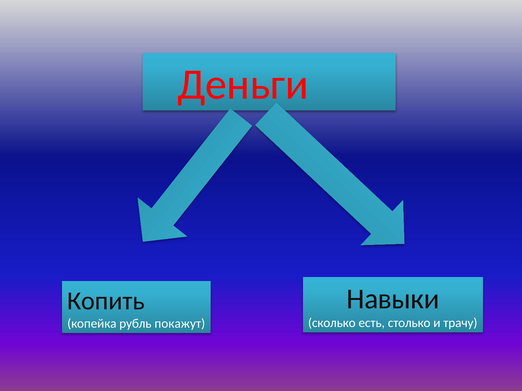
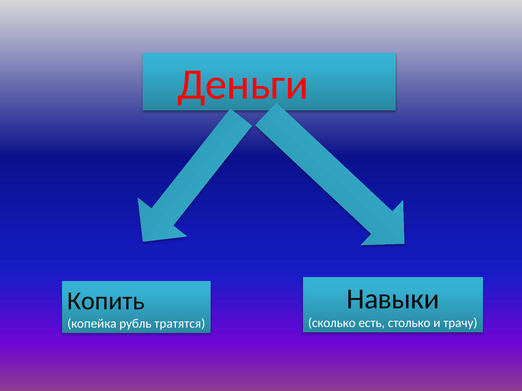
покажут: покажут -> тратятся
